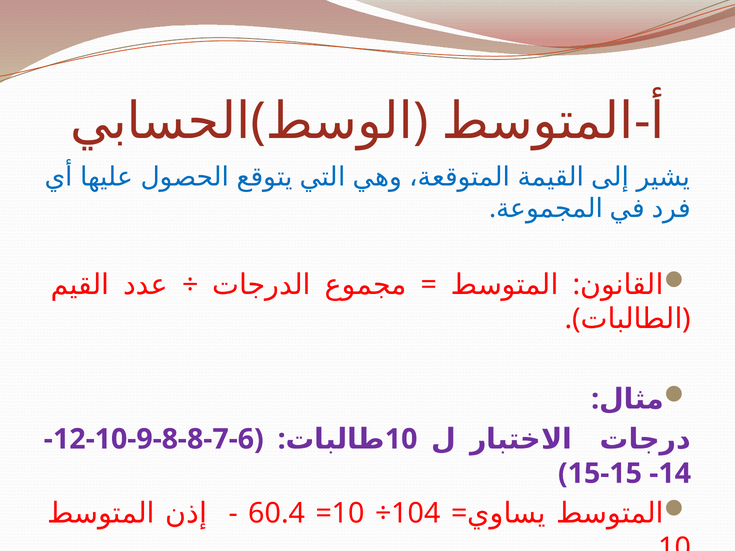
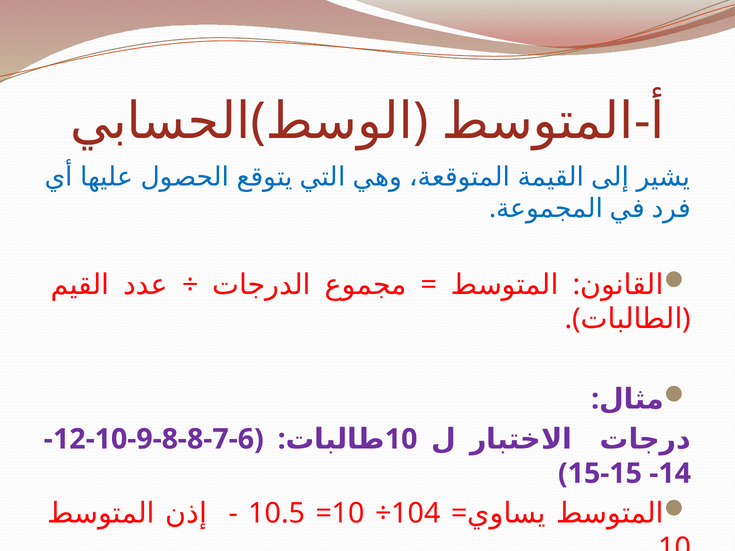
60.4: 60.4 -> 10.5
